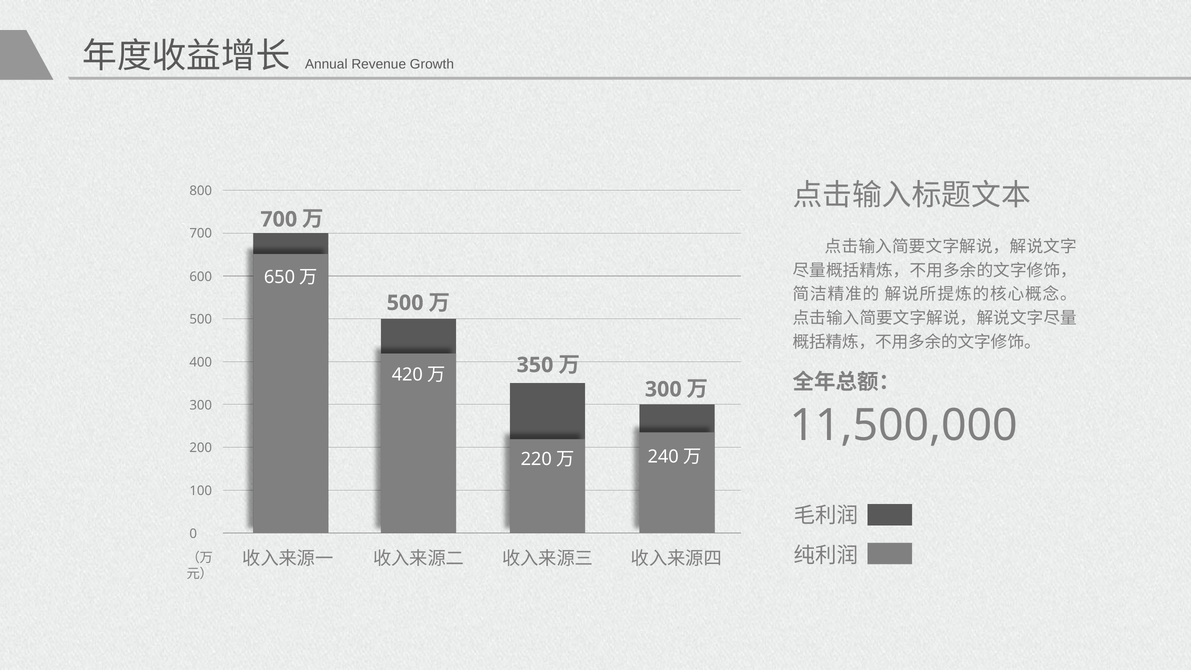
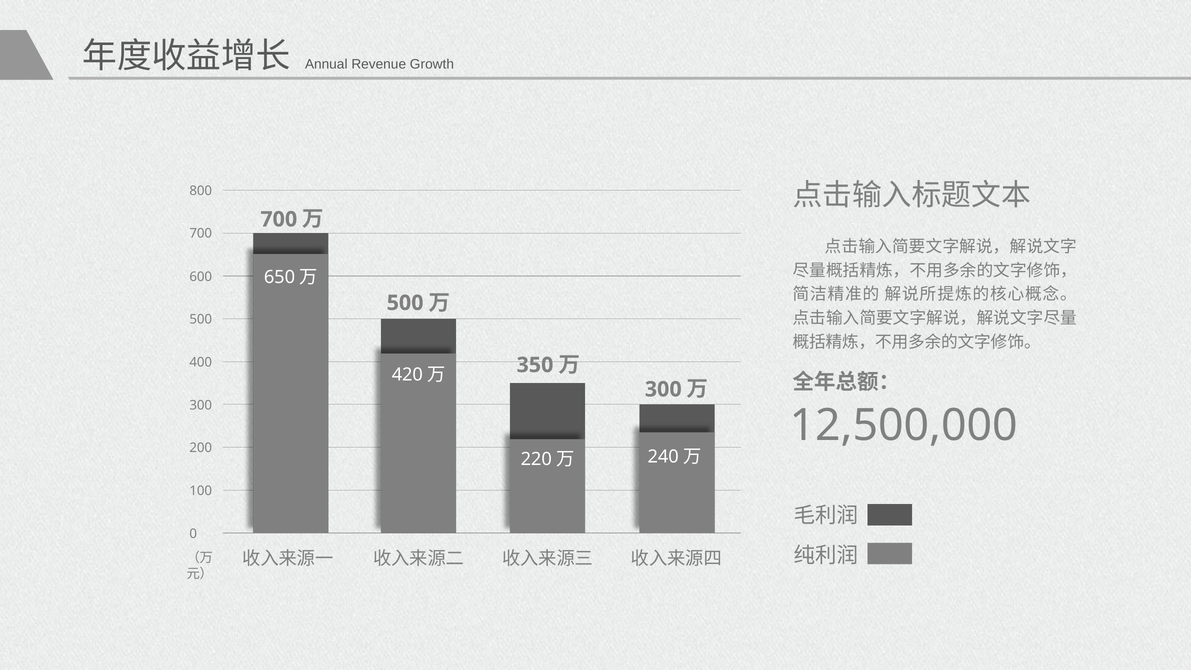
11,500,000: 11,500,000 -> 12,500,000
